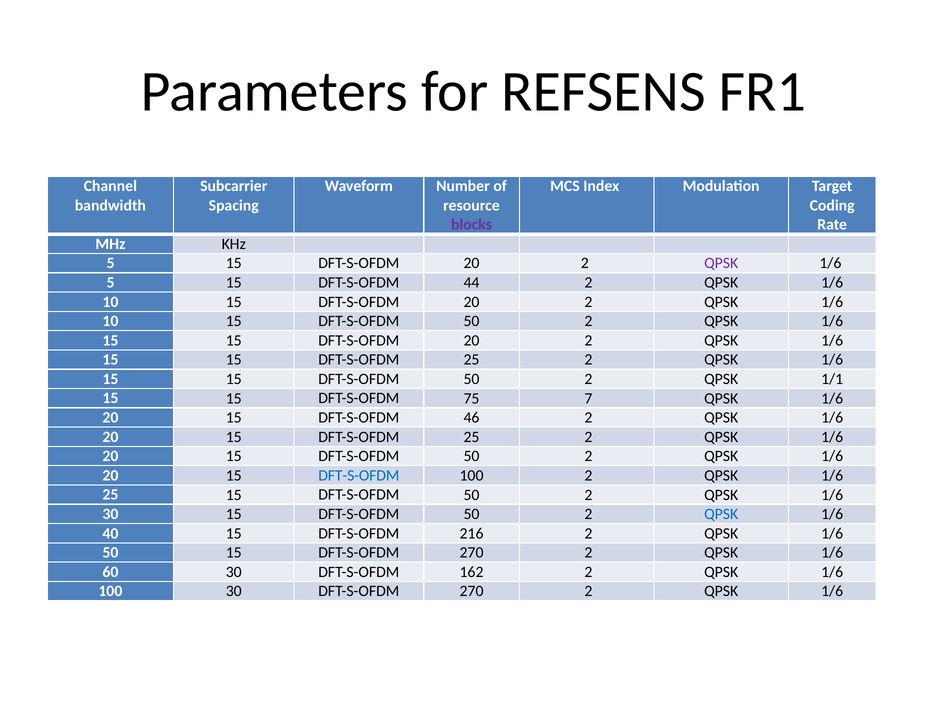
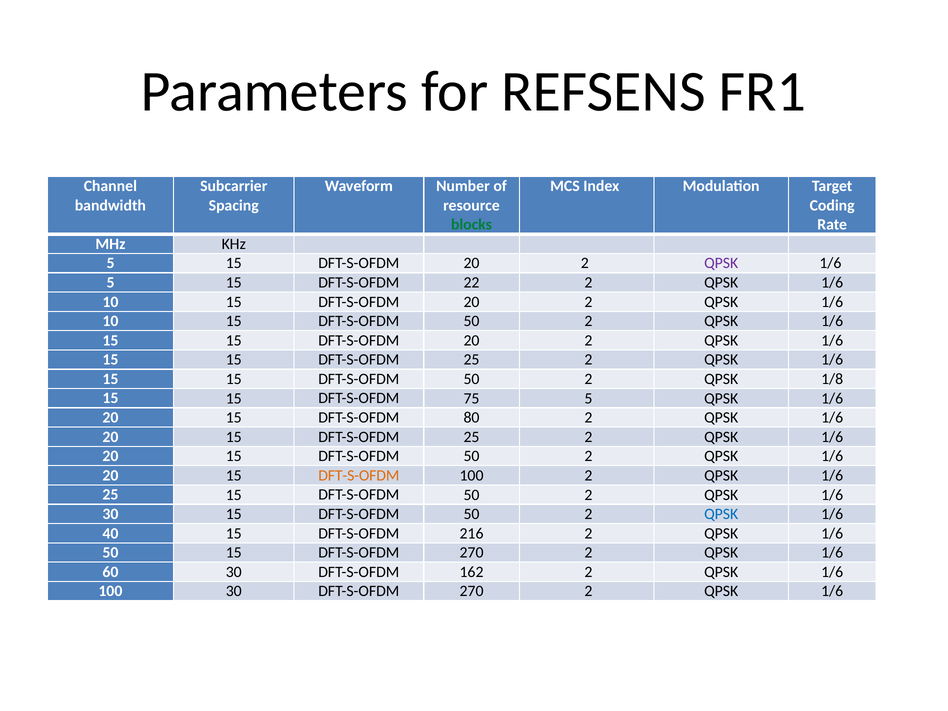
blocks colour: purple -> green
44: 44 -> 22
1/1: 1/1 -> 1/8
75 7: 7 -> 5
46: 46 -> 80
DFT-S-OFDM at (359, 475) colour: blue -> orange
